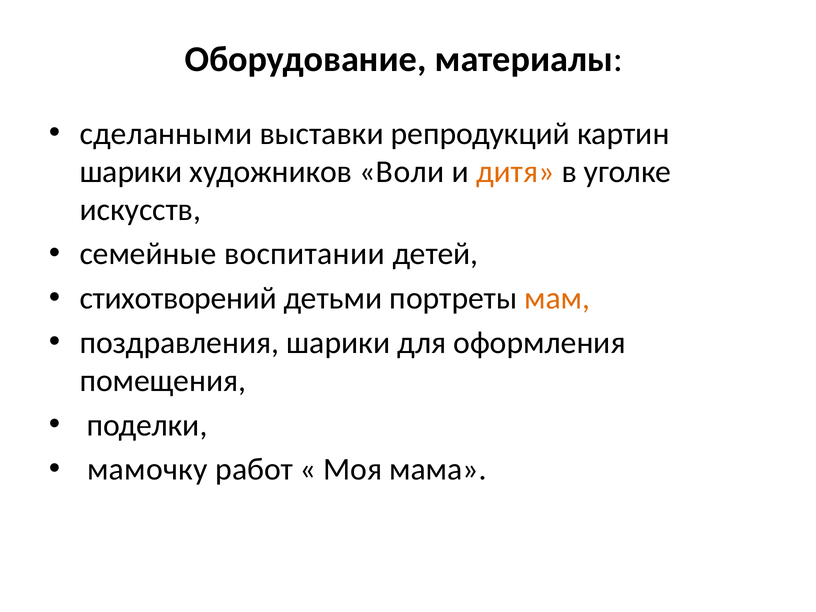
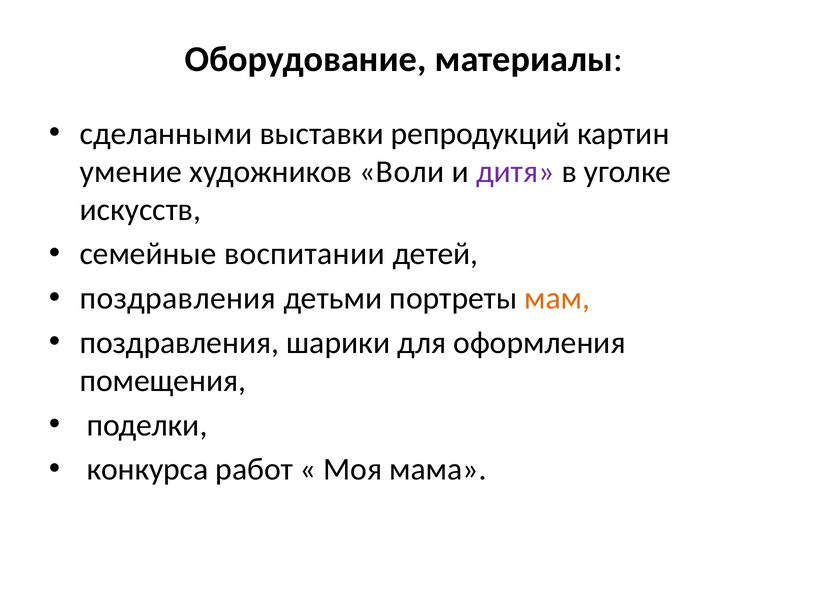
шарики at (131, 172): шарики -> умение
дитя colour: orange -> purple
стихотворений at (178, 298): стихотворений -> поздравления
мамочку: мамочку -> конкурса
